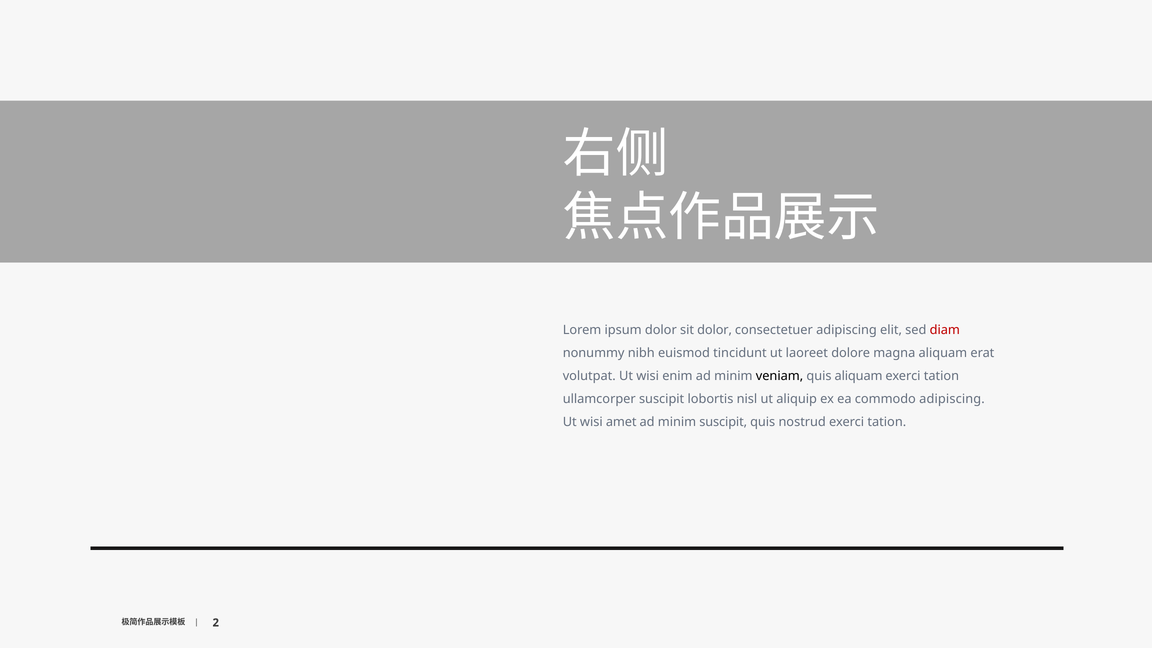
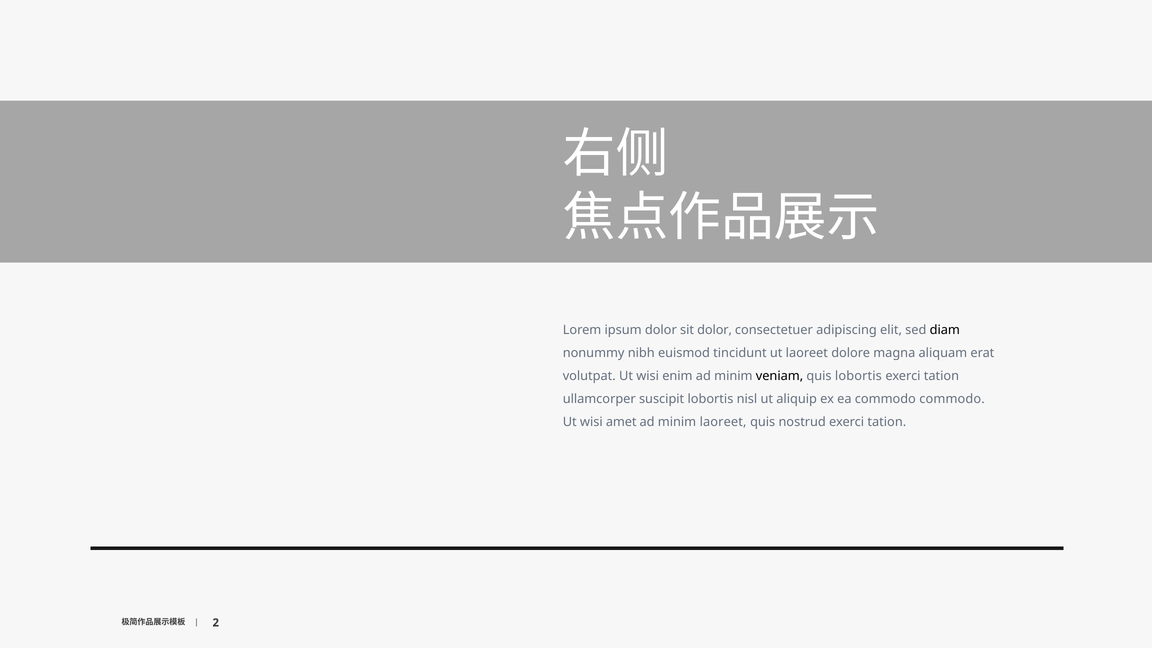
diam colour: red -> black
quis aliquam: aliquam -> lobortis
commodo adipiscing: adipiscing -> commodo
minim suscipit: suscipit -> laoreet
